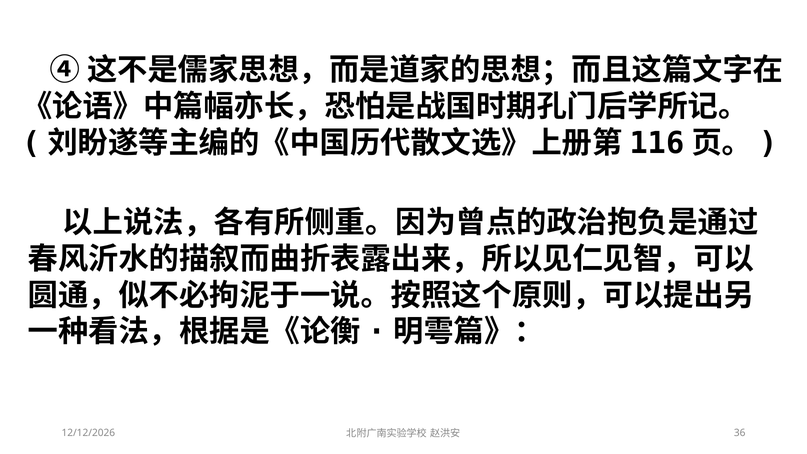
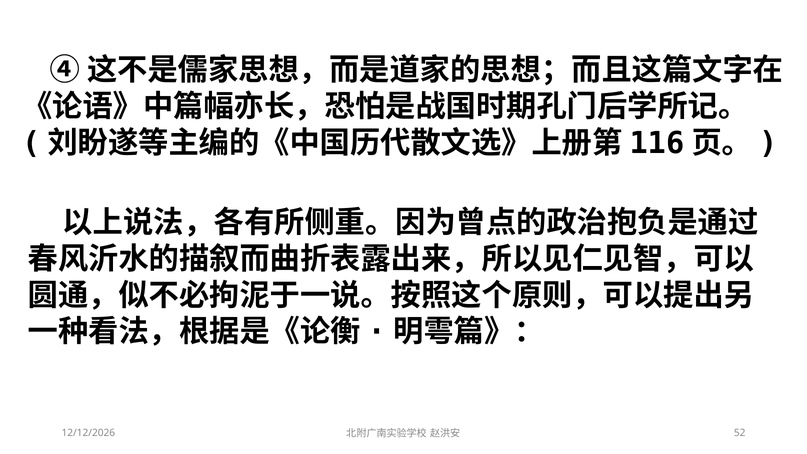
36: 36 -> 52
